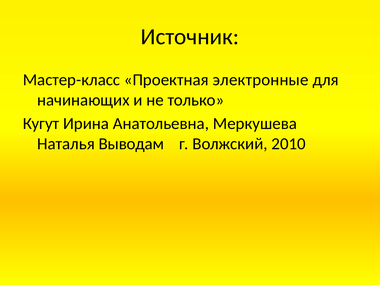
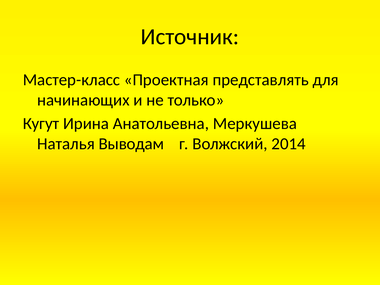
электронные: электронные -> представлять
2010: 2010 -> 2014
